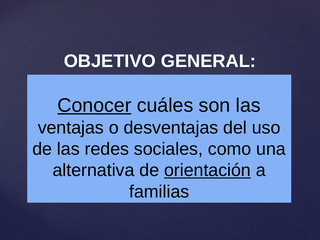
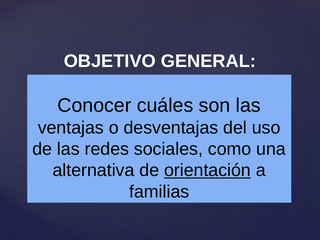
Conocer underline: present -> none
